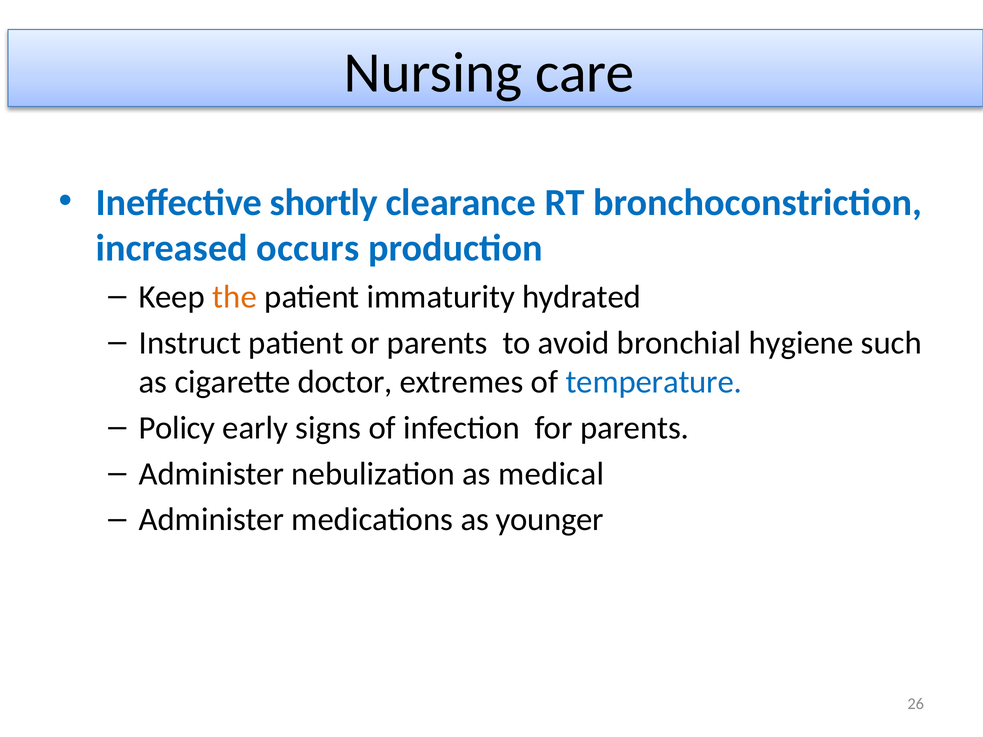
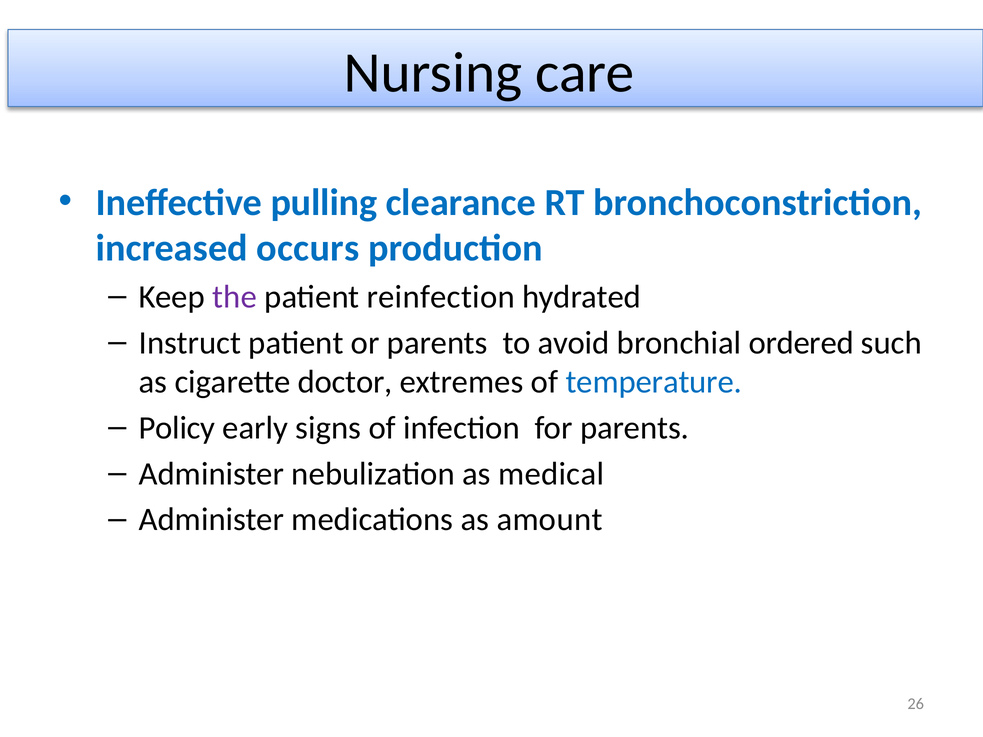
shortly: shortly -> pulling
the colour: orange -> purple
immaturity: immaturity -> reinfection
hygiene: hygiene -> ordered
younger: younger -> amount
